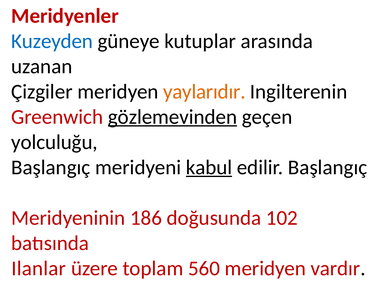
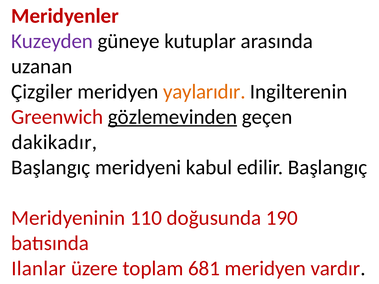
Kuzeyden colour: blue -> purple
yolculuğu: yolculuğu -> dakikadır
kabul underline: present -> none
186: 186 -> 110
102: 102 -> 190
560: 560 -> 681
